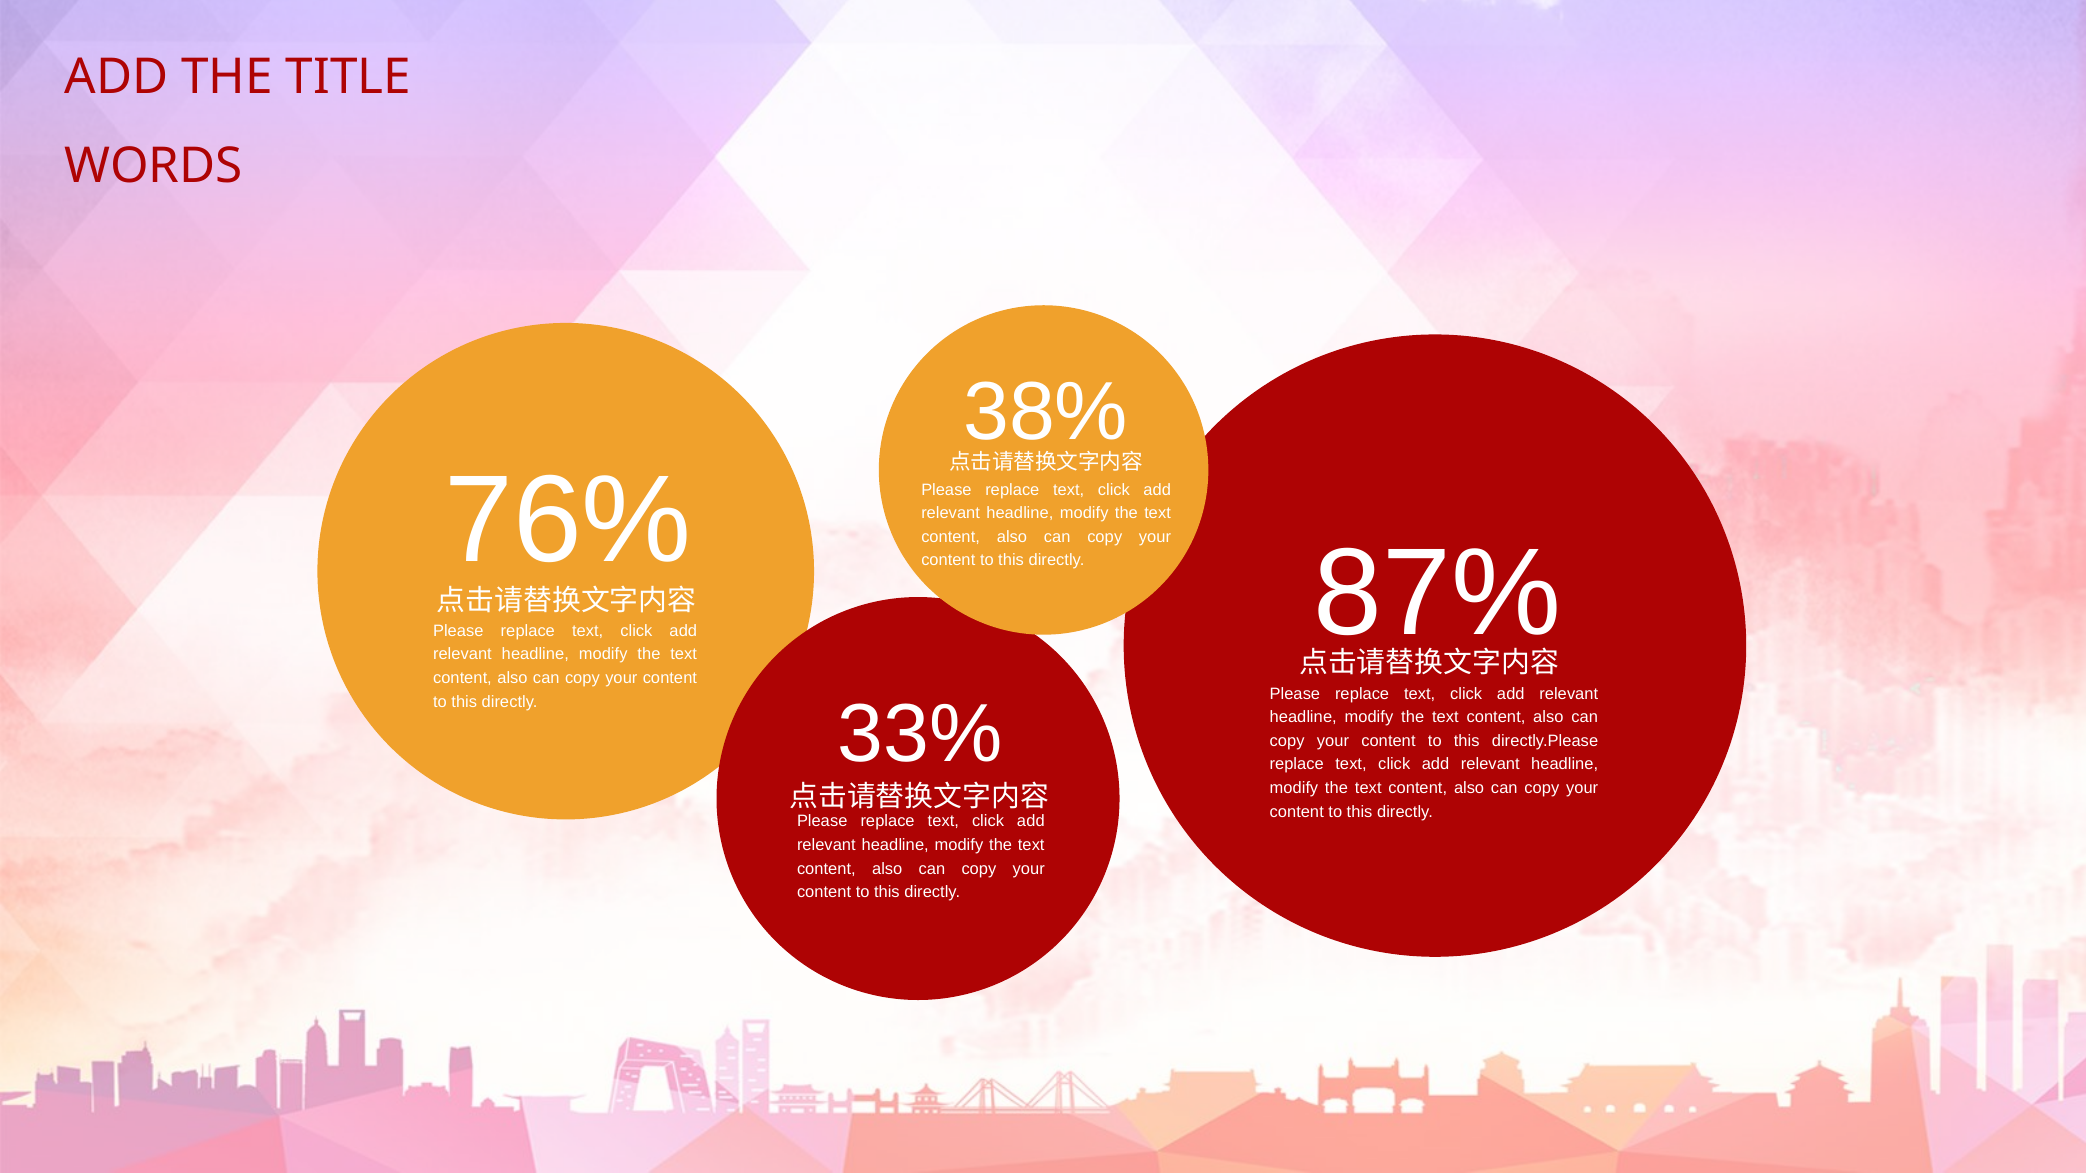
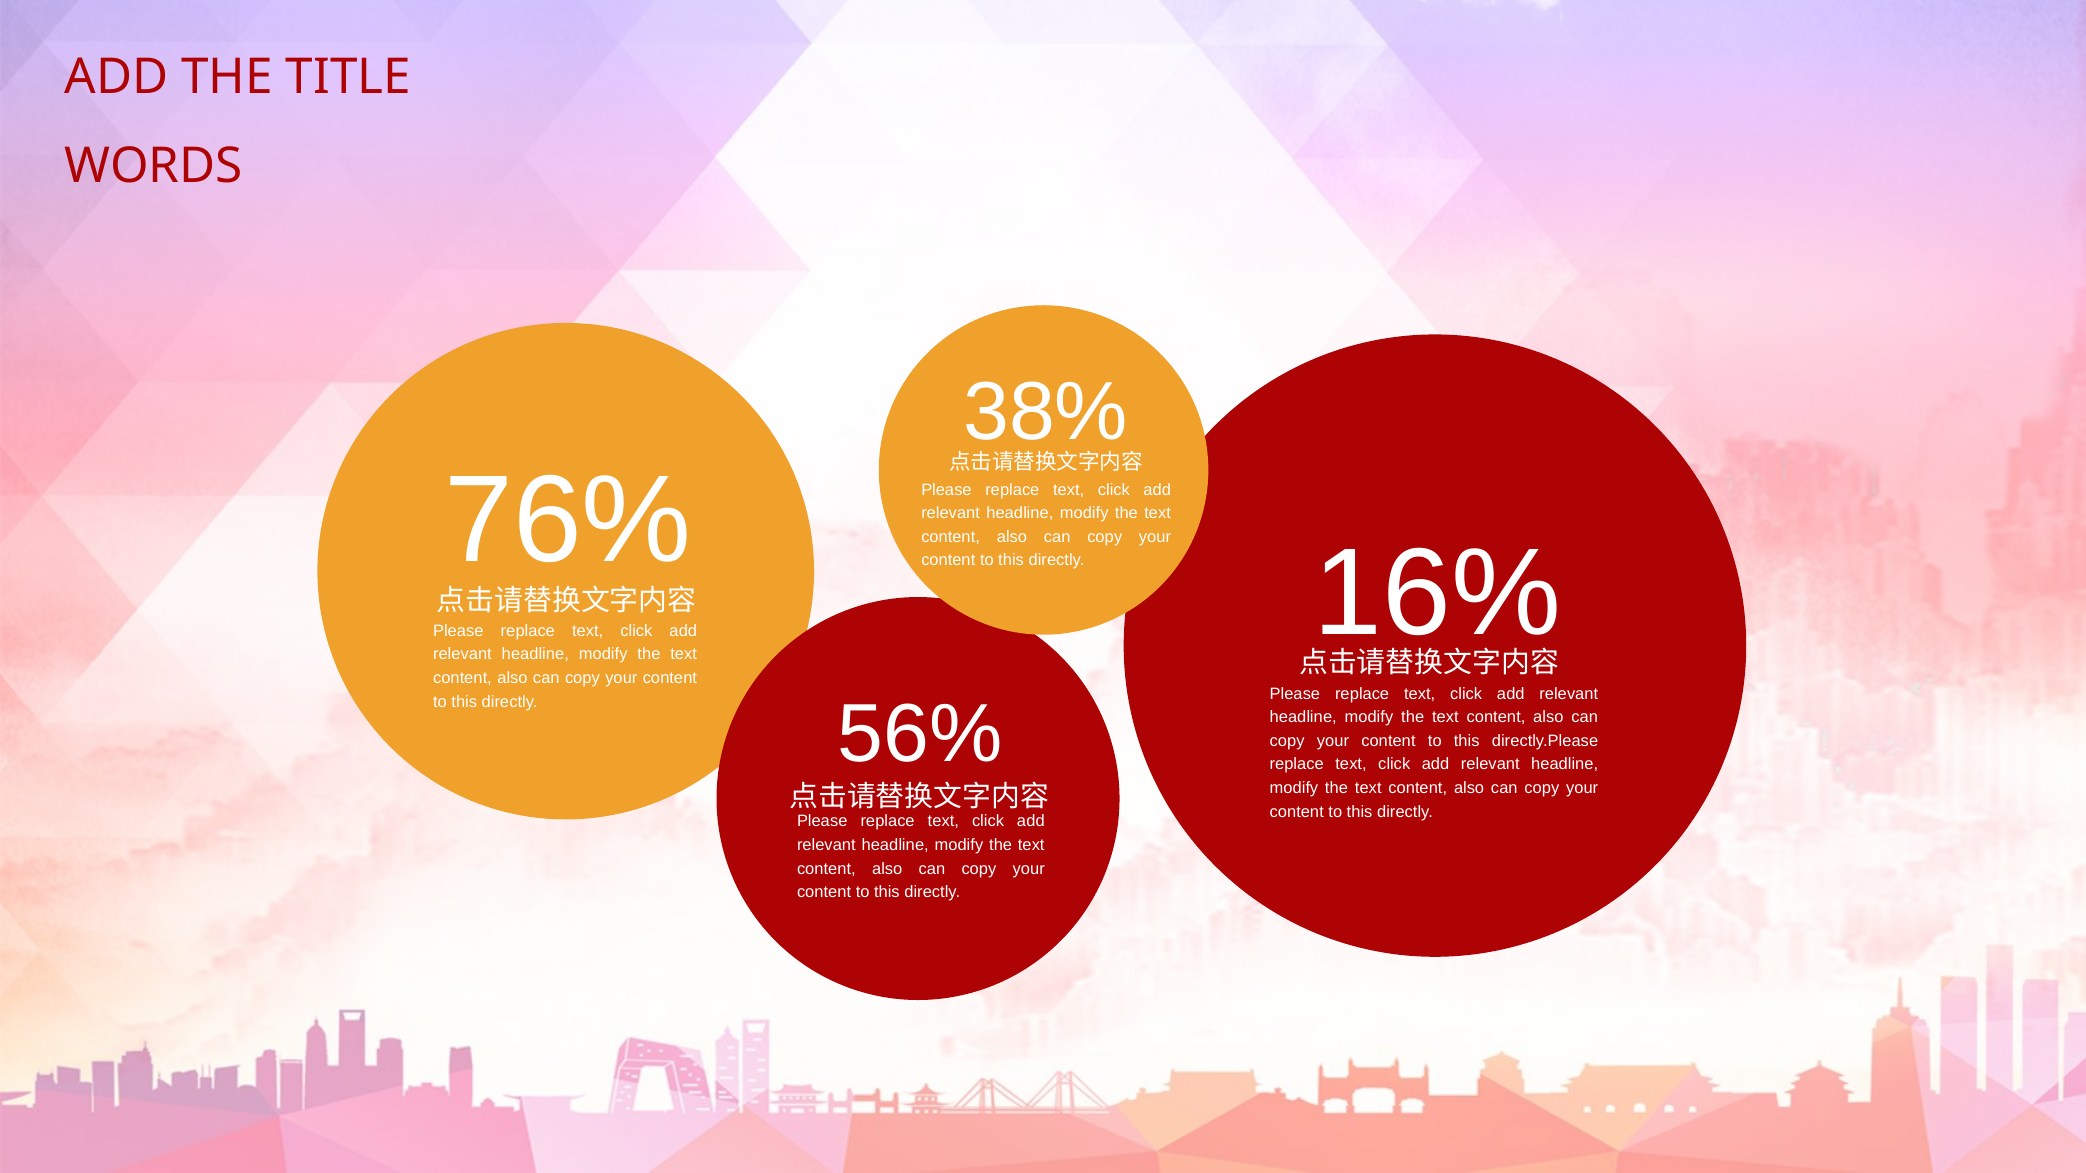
87%: 87% -> 16%
33%: 33% -> 56%
